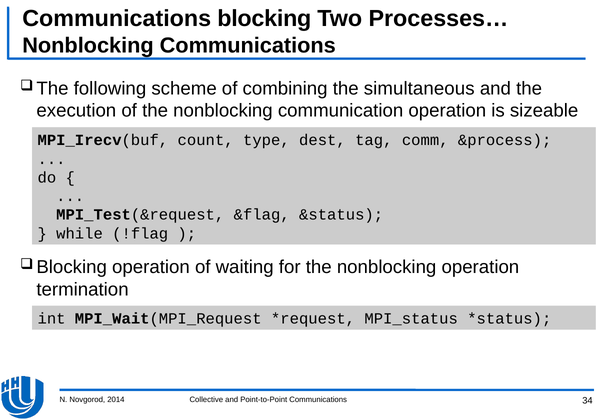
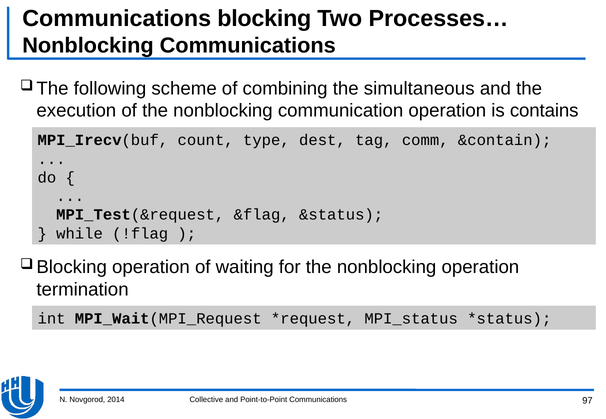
sizeable: sizeable -> contains
&process: &process -> &contain
34: 34 -> 97
